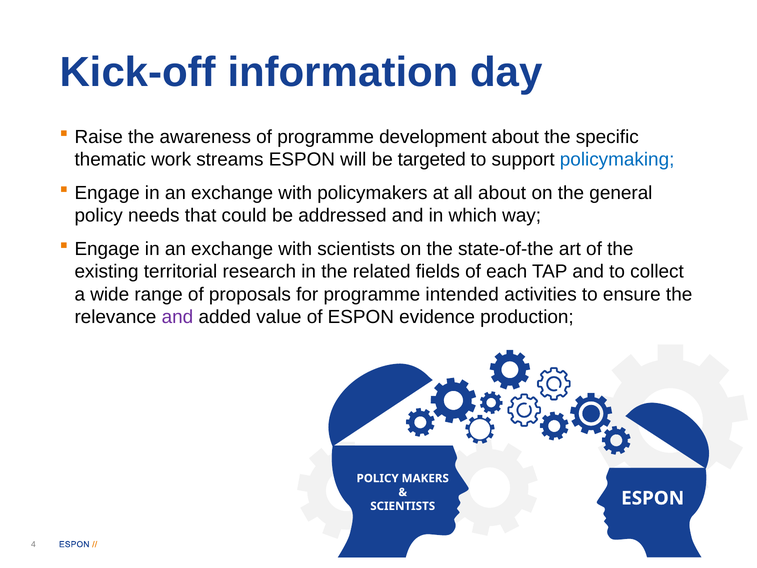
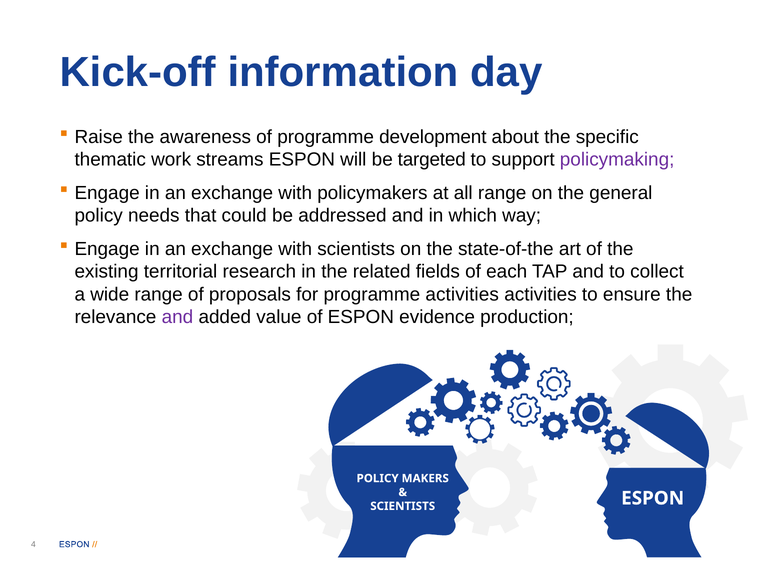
policymaking colour: blue -> purple
all about: about -> range
programme intended: intended -> activities
